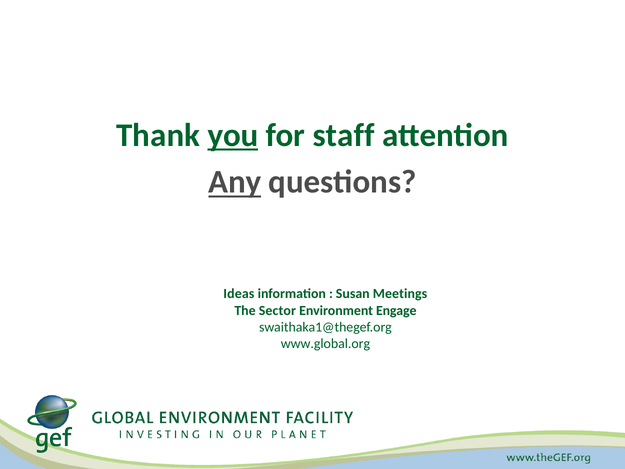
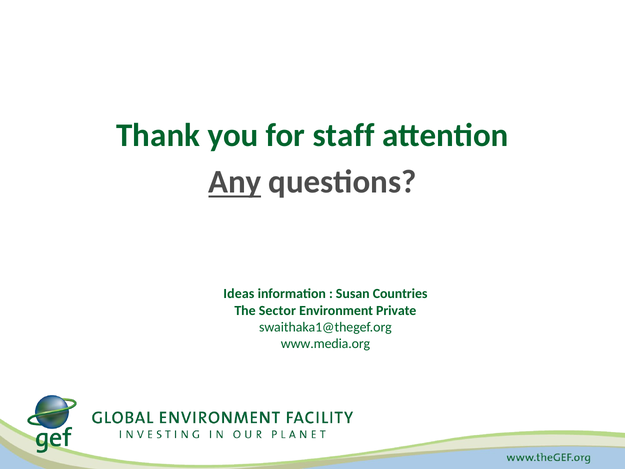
you underline: present -> none
Meetings: Meetings -> Countries
Engage: Engage -> Private
www.global.org: www.global.org -> www.media.org
